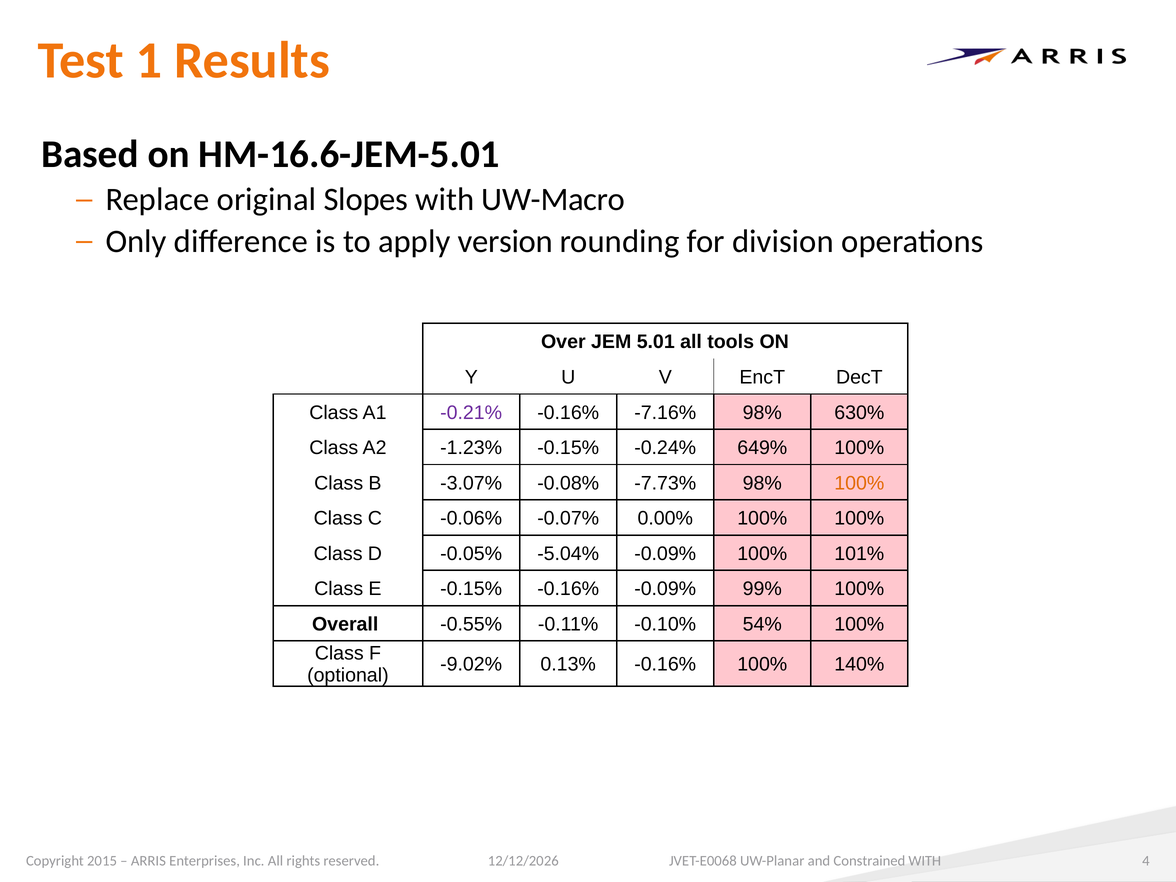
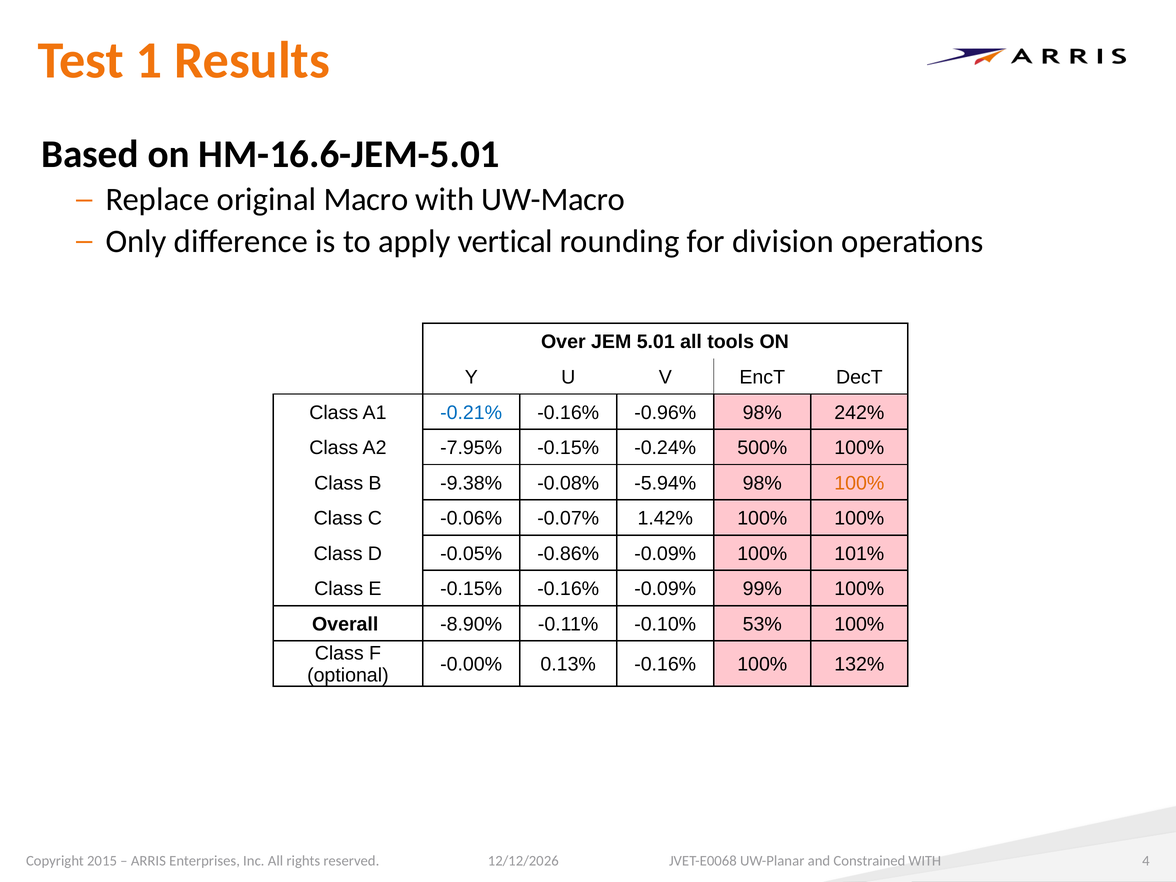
Slopes: Slopes -> Macro
version: version -> vertical
-0.21% colour: purple -> blue
-7.16%: -7.16% -> -0.96%
630%: 630% -> 242%
-1.23%: -1.23% -> -7.95%
649%: 649% -> 500%
-3.07%: -3.07% -> -9.38%
-7.73%: -7.73% -> -5.94%
0.00%: 0.00% -> 1.42%
-5.04%: -5.04% -> -0.86%
-0.55%: -0.55% -> -8.90%
54%: 54% -> 53%
-9.02%: -9.02% -> -0.00%
140%: 140% -> 132%
